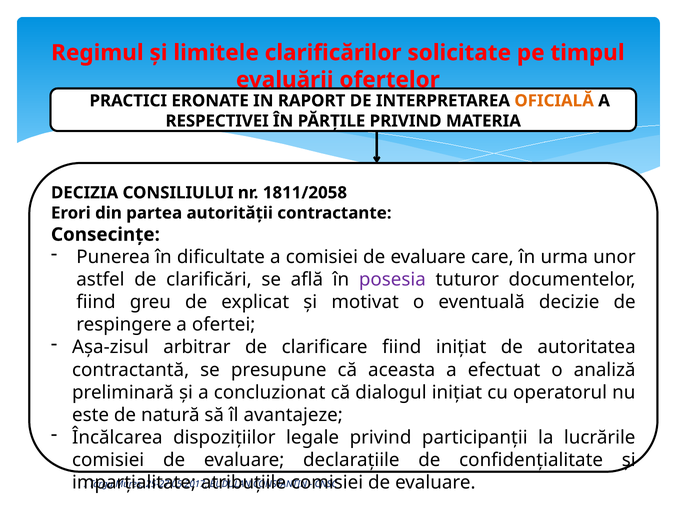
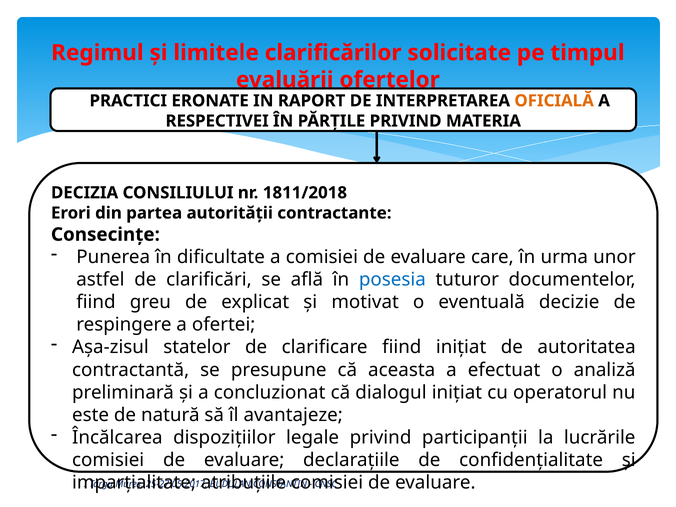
1811/2058: 1811/2058 -> 1811/2018
posesia colour: purple -> blue
arbitrar: arbitrar -> statelor
